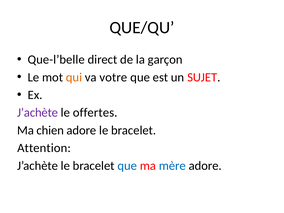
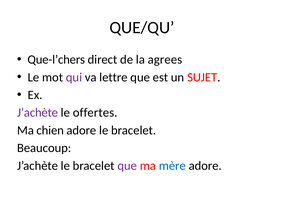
Que-l’belle: Que-l’belle -> Que-l’chers
garçon: garçon -> agrees
qui colour: orange -> purple
votre: votre -> lettre
Attention: Attention -> Beaucoup
que at (127, 166) colour: blue -> purple
